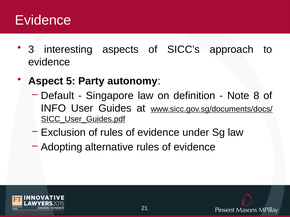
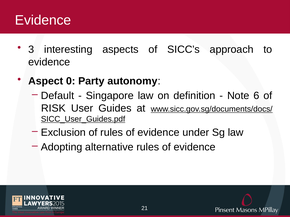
5: 5 -> 0
8: 8 -> 6
INFO: INFO -> RISK
